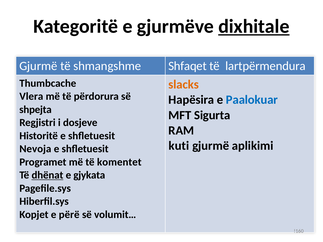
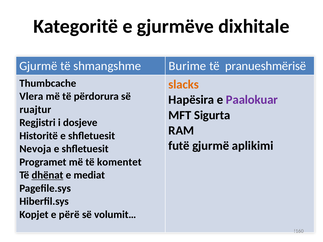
dixhitale underline: present -> none
Shfaqet: Shfaqet -> Burime
lartpërmendura: lartpërmendura -> pranueshmërisë
Paalokuar colour: blue -> purple
shpejta: shpejta -> ruajtur
kuti: kuti -> futë
gjykata: gjykata -> mediat
